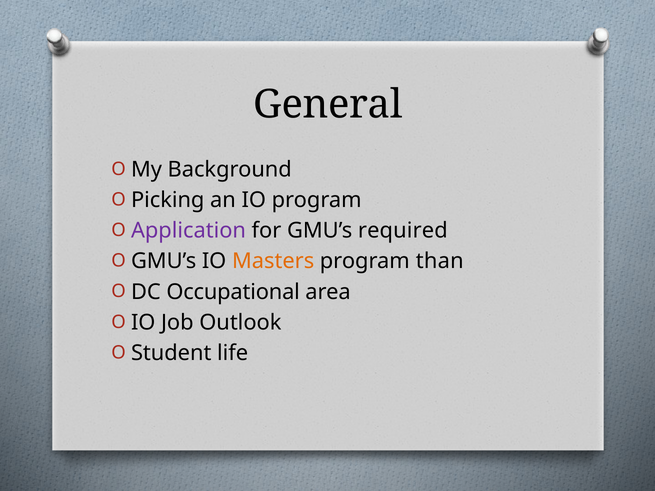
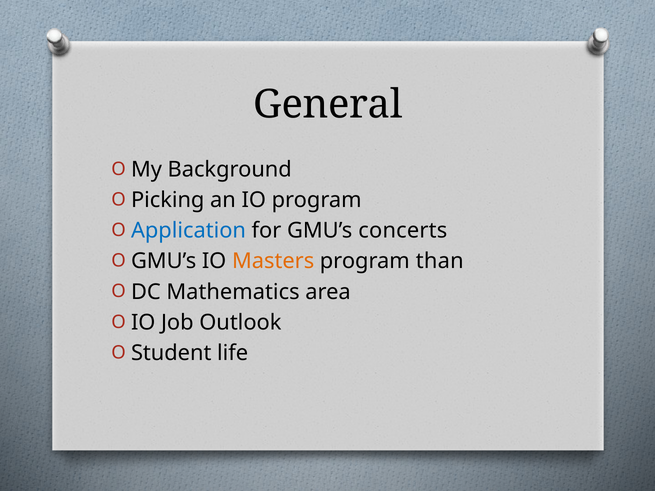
Application colour: purple -> blue
required: required -> concerts
Occupational: Occupational -> Mathematics
